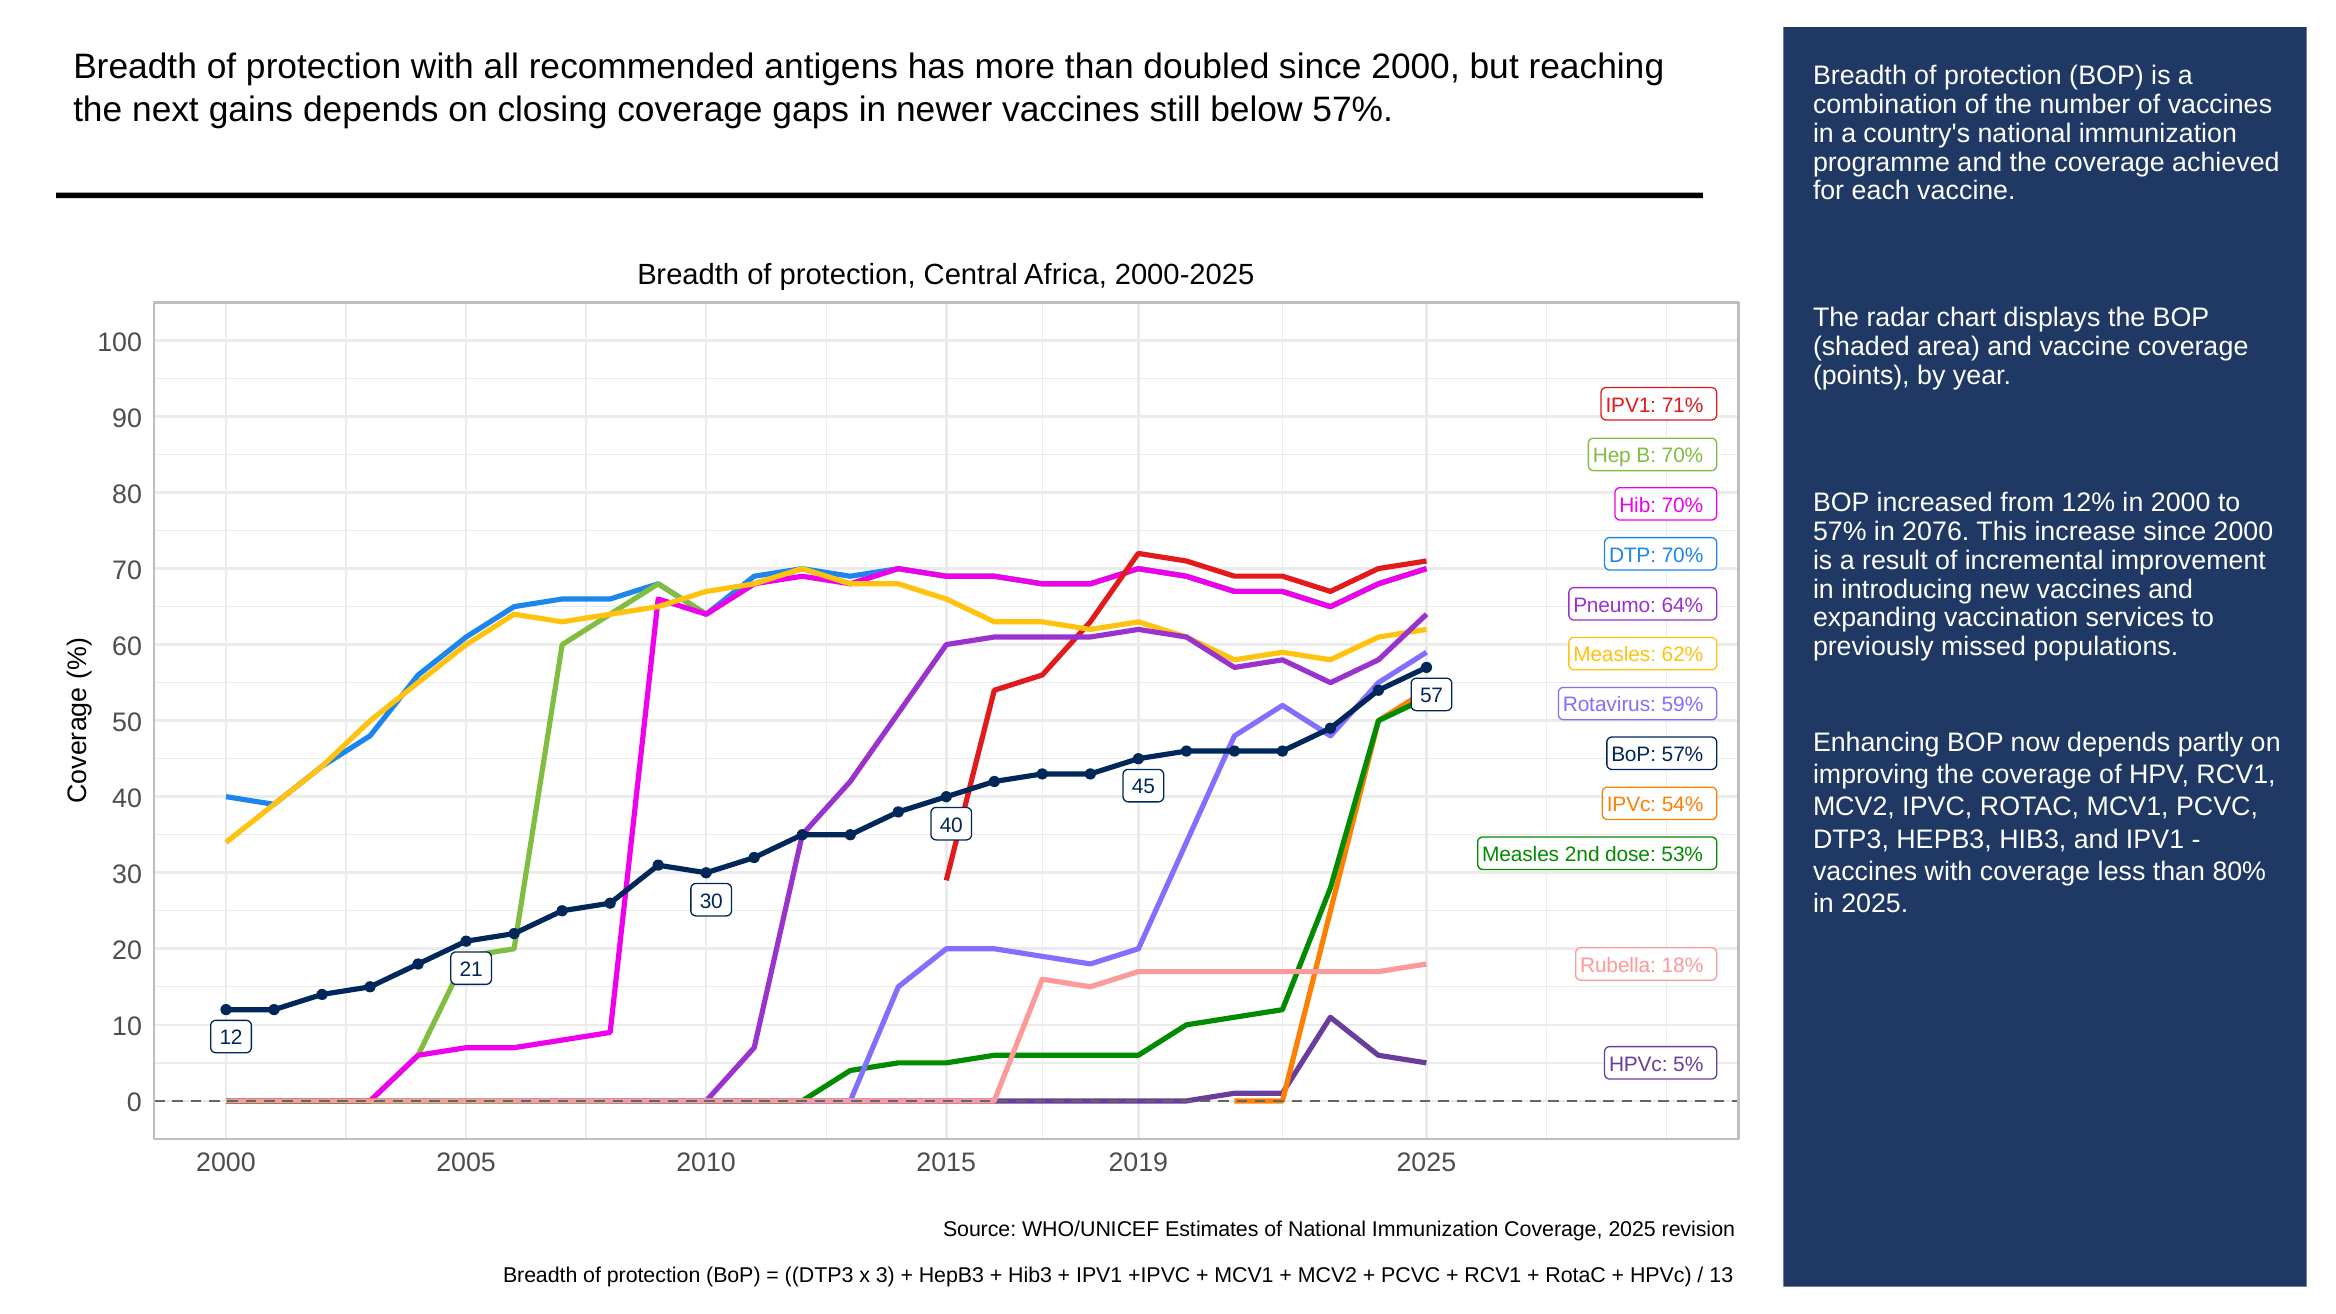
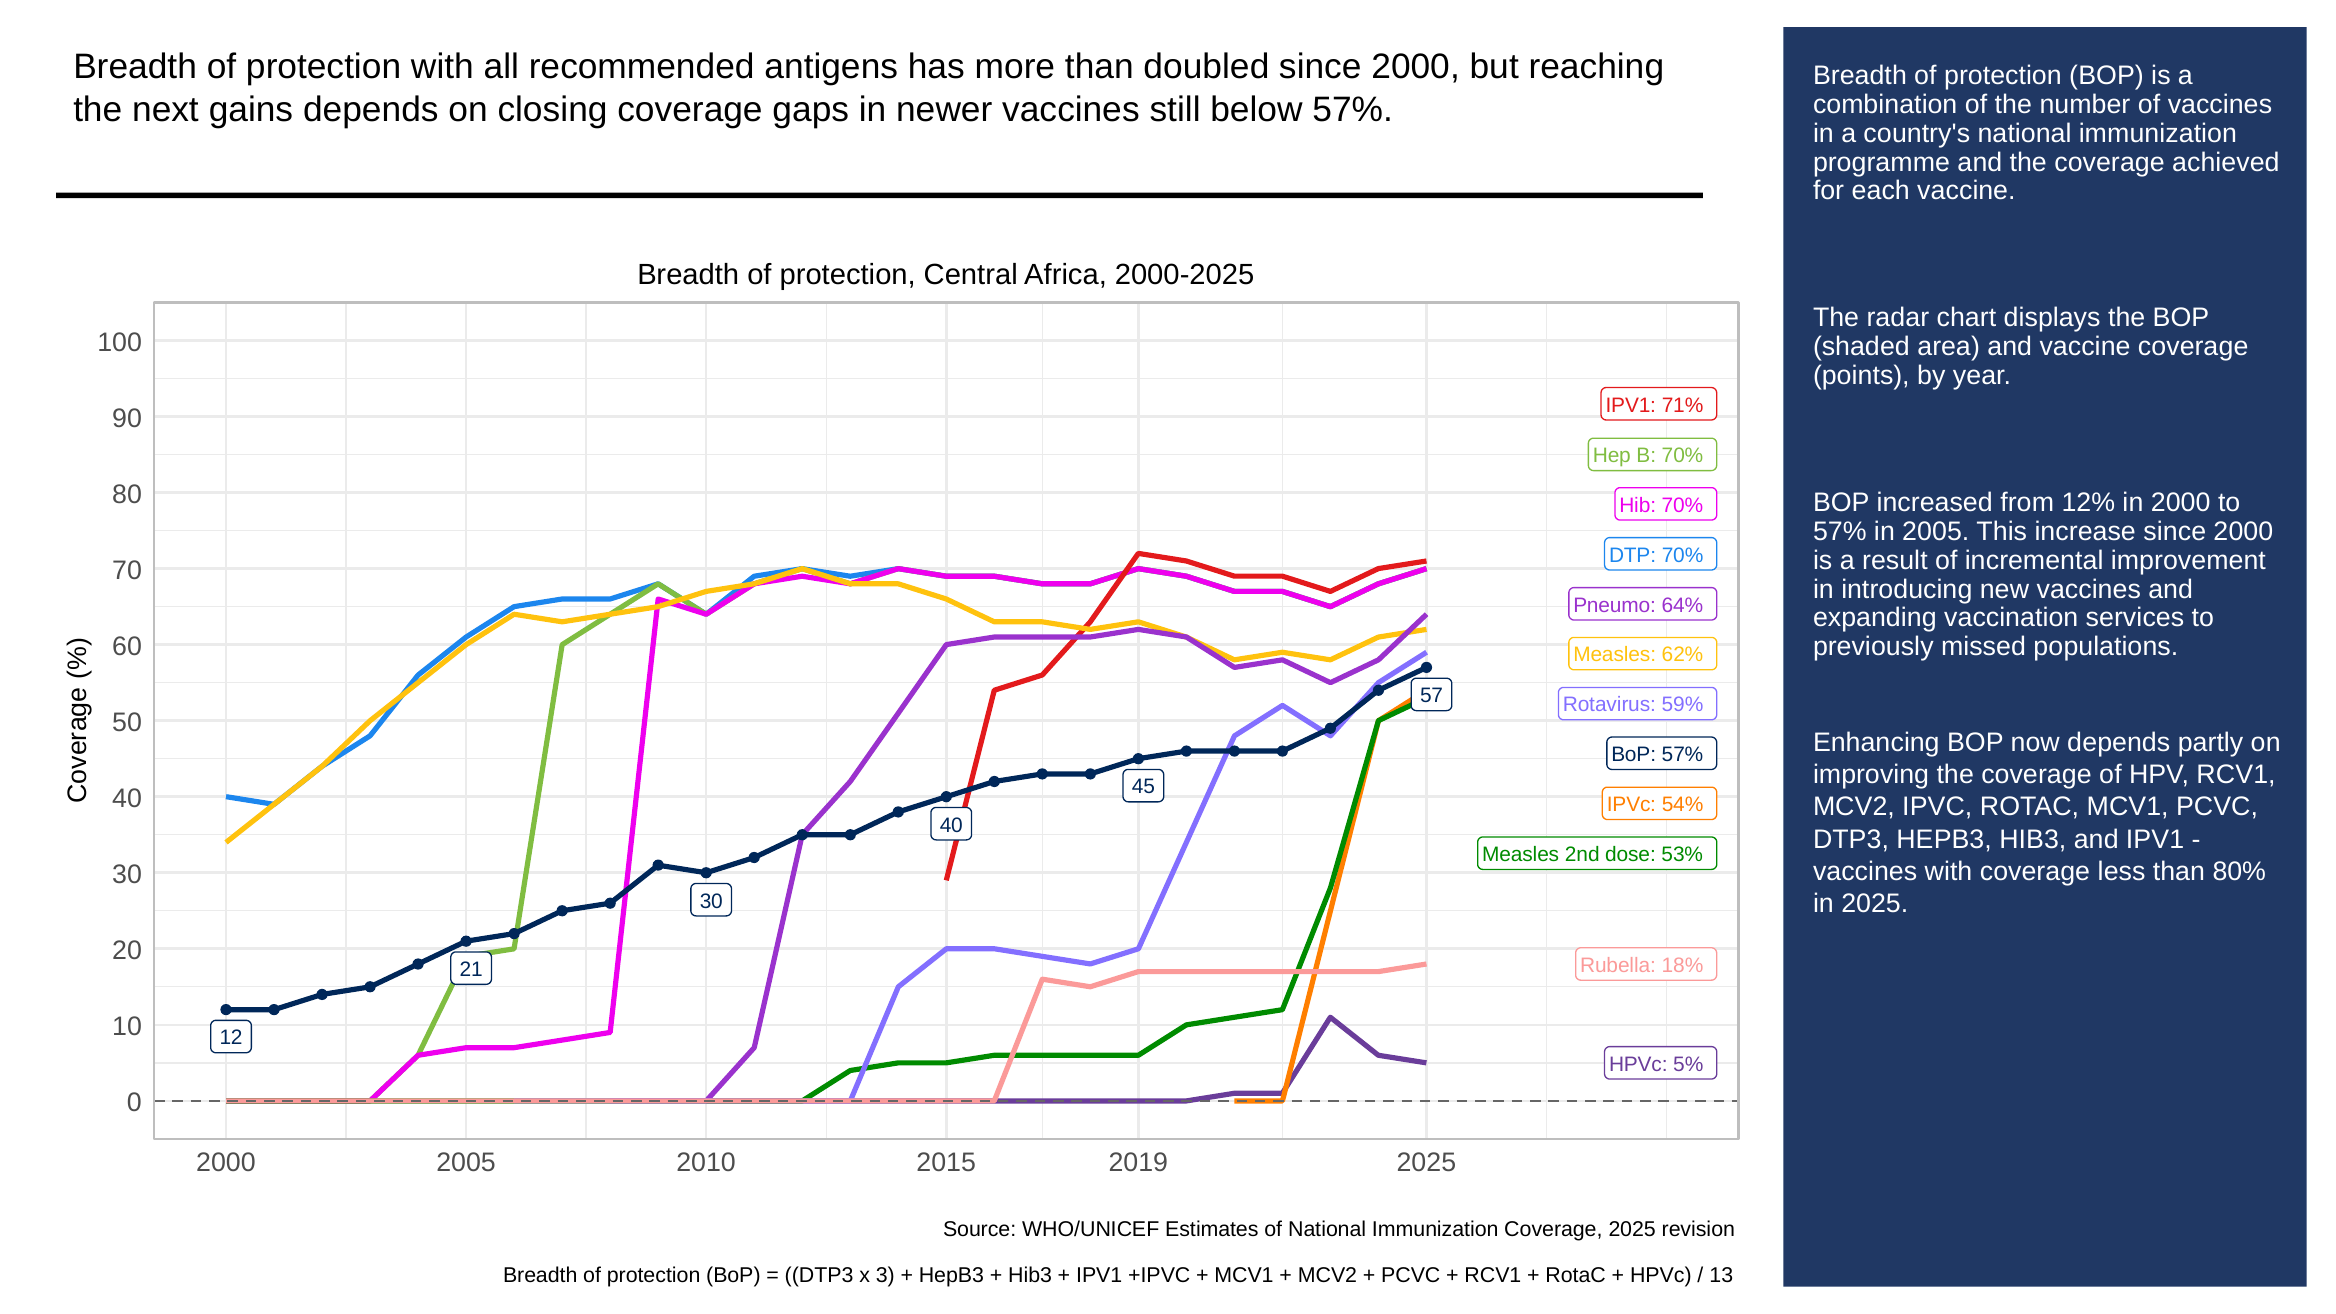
in 2076: 2076 -> 2005
